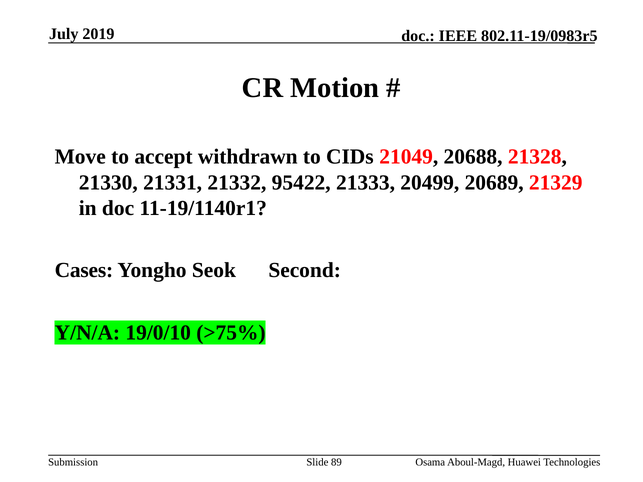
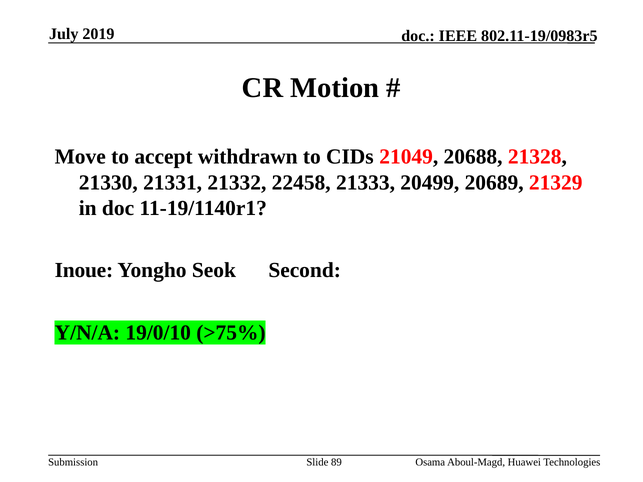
95422: 95422 -> 22458
Cases: Cases -> Inoue
